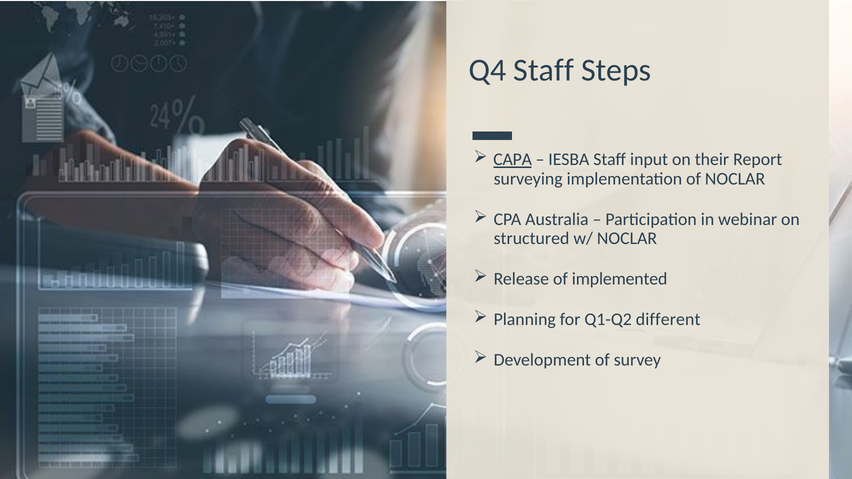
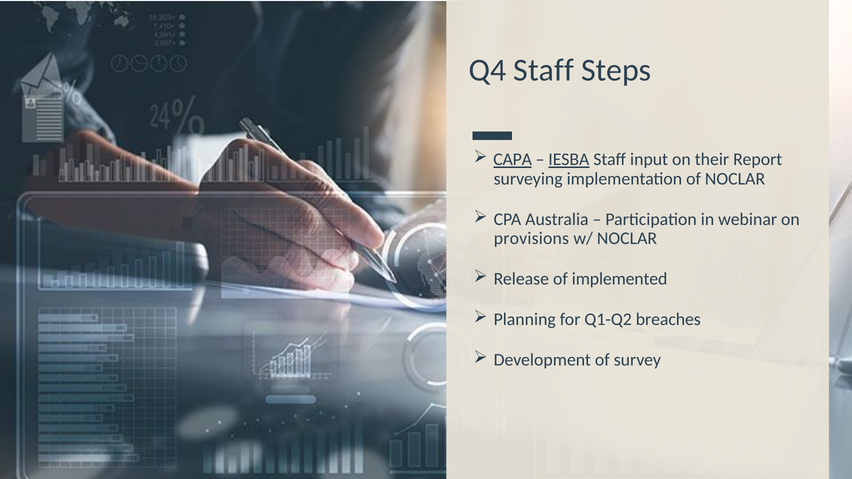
IESBA underline: none -> present
structured: structured -> provisions
different: different -> breaches
